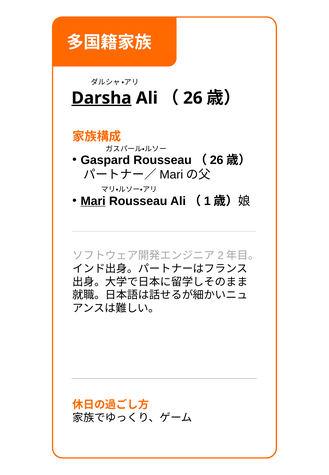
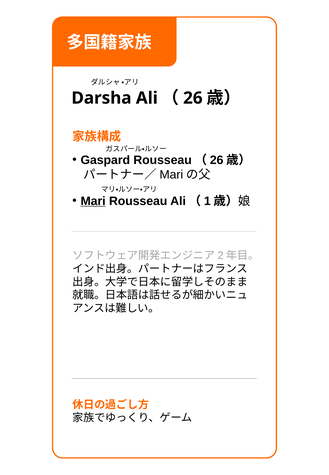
Darsha underline: present -> none
